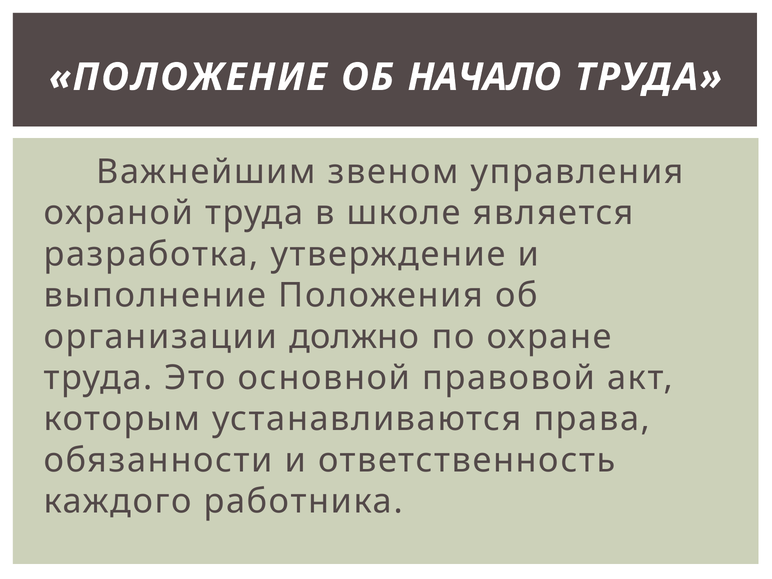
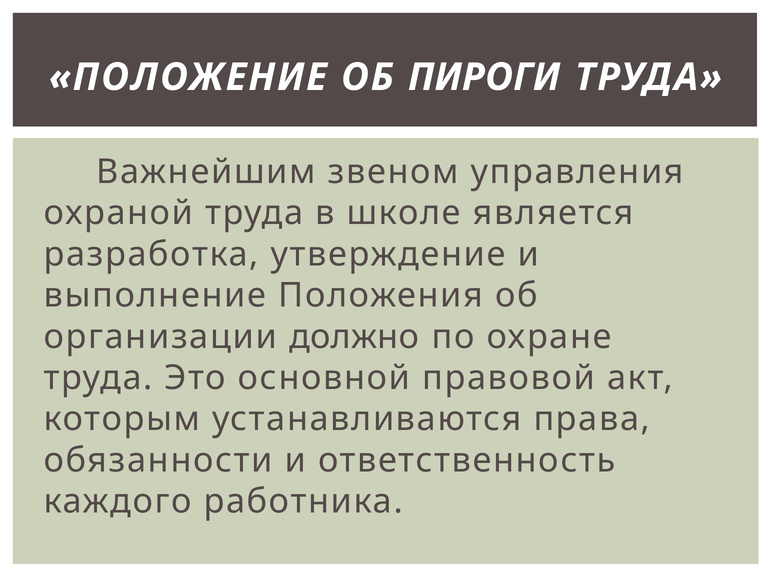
НАЧАЛО: НАЧАЛО -> ПИРОГИ
